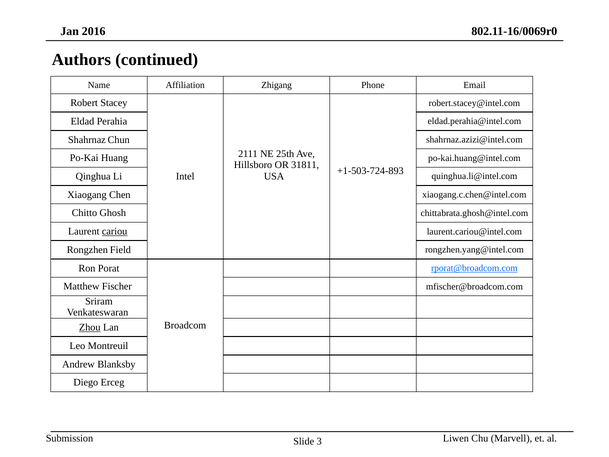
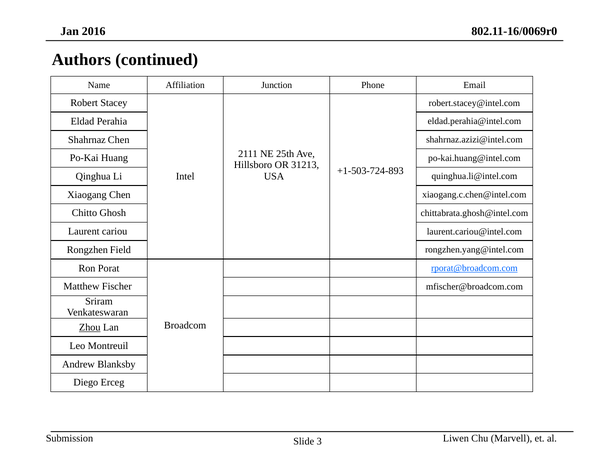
Zhigang: Zhigang -> Junction
Shahrnaz Chun: Chun -> Chen
31811: 31811 -> 31213
cariou underline: present -> none
